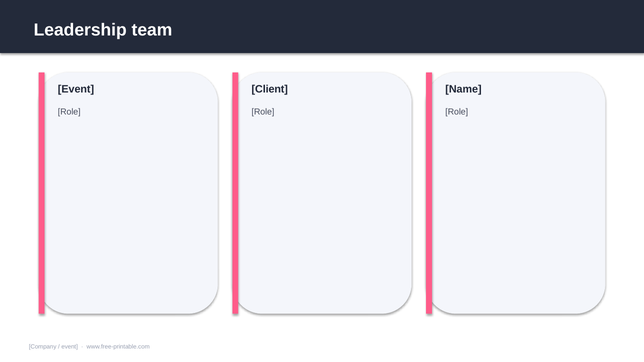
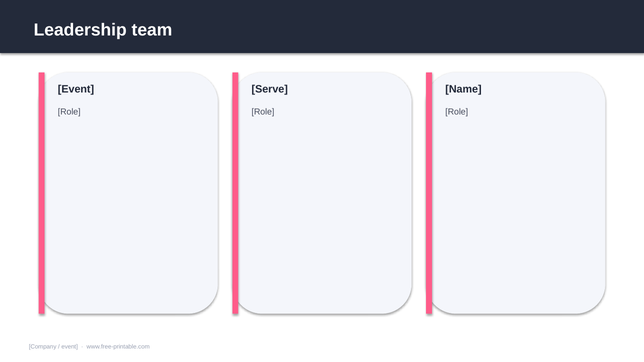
Client: Client -> Serve
